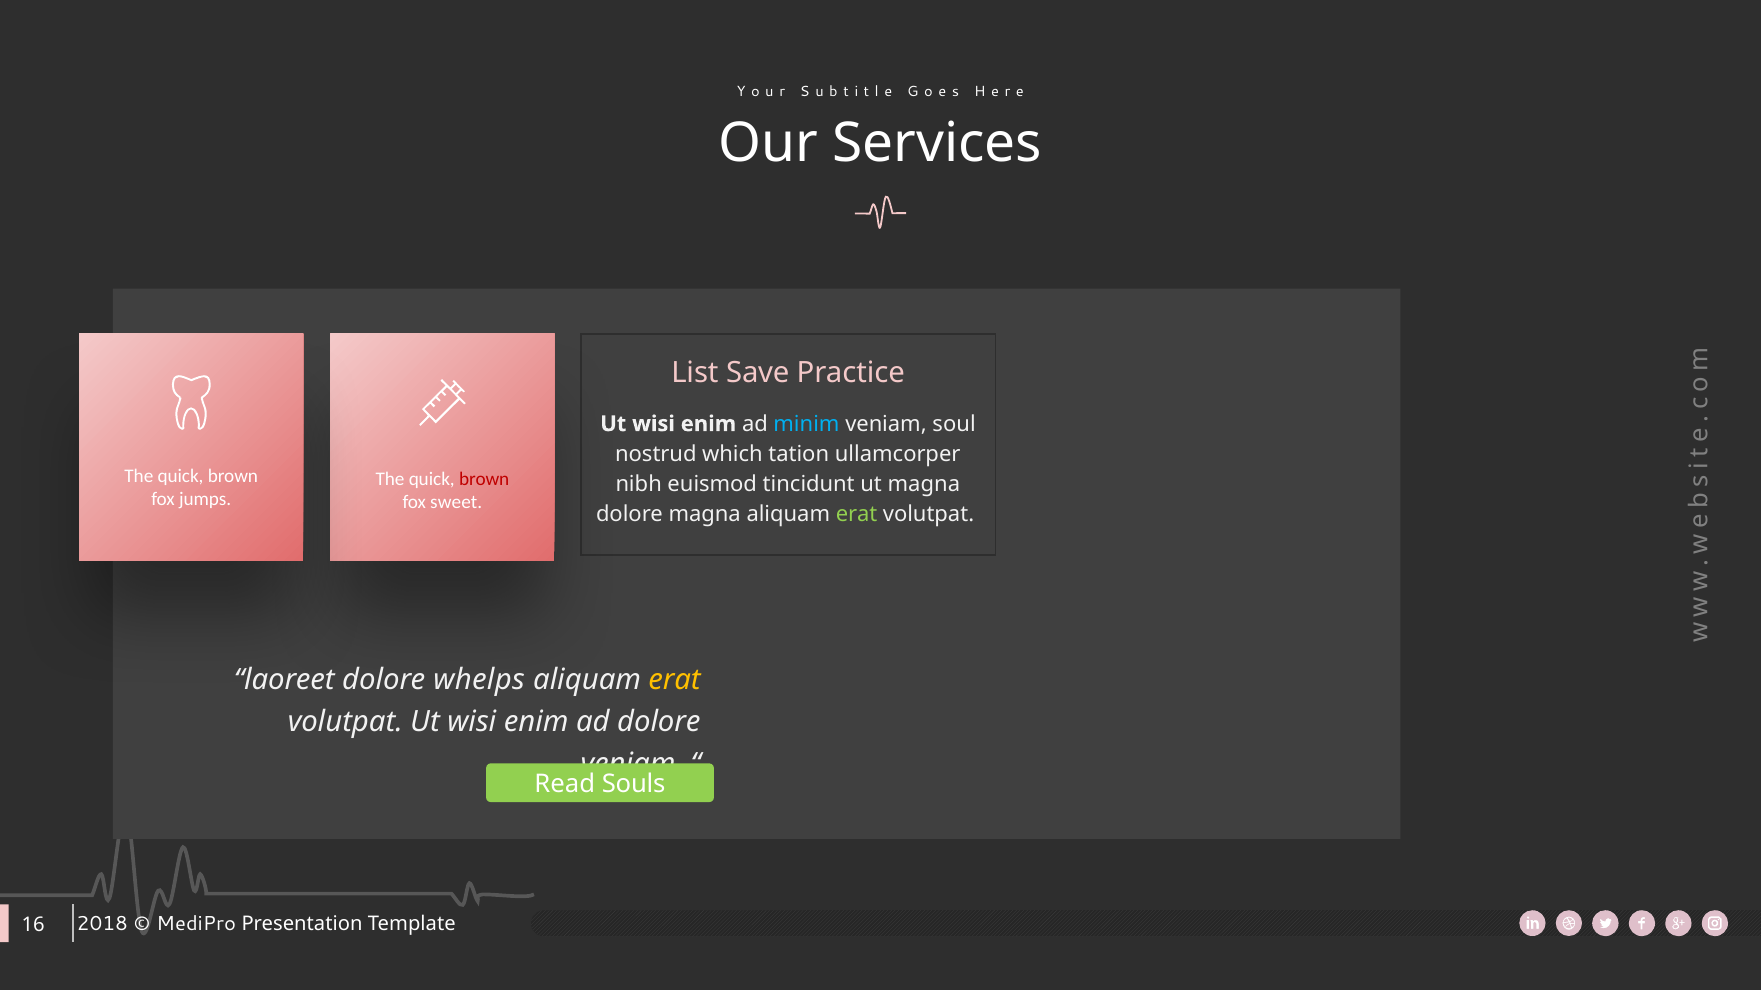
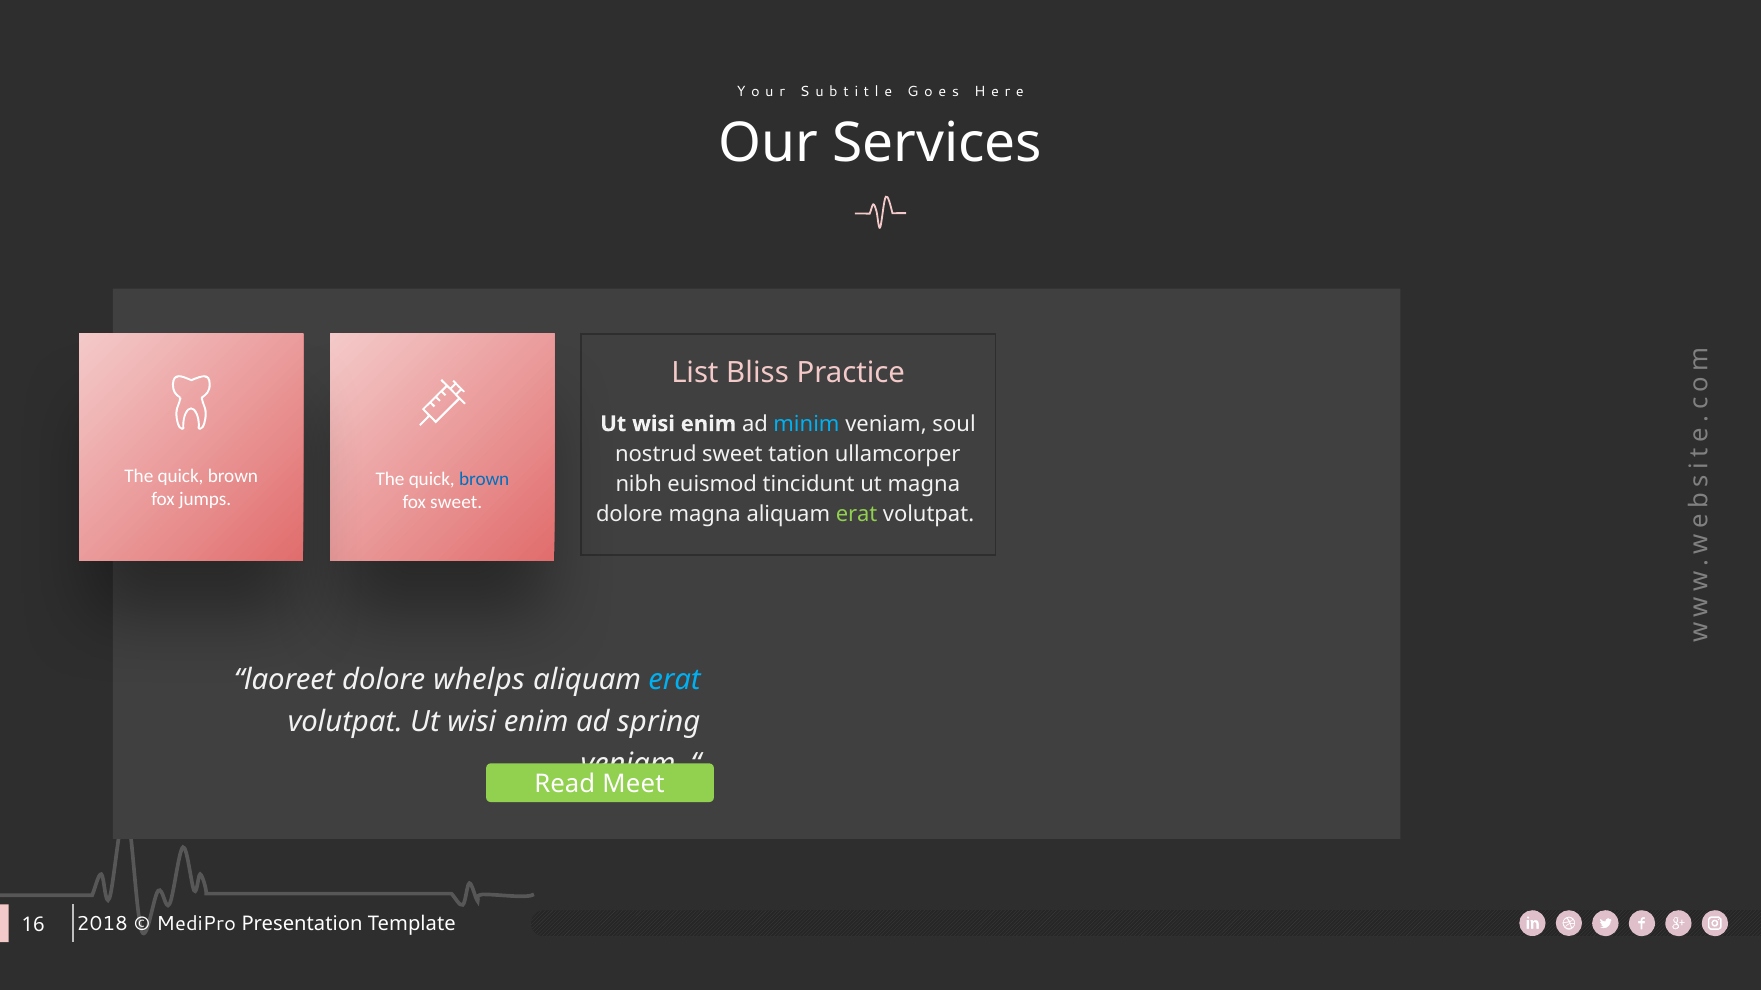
Save: Save -> Bliss
which at (732, 454): which -> sweet
brown at (484, 479) colour: red -> blue
erat at (675, 680) colour: yellow -> light blue
ad dolore: dolore -> spring
Souls: Souls -> Meet
